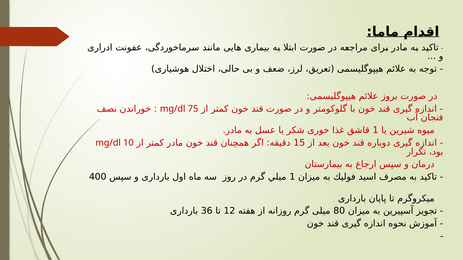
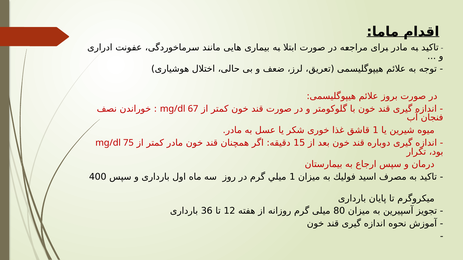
75: 75 -> 67
10: 10 -> 75
